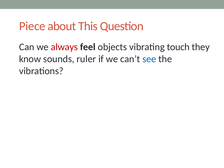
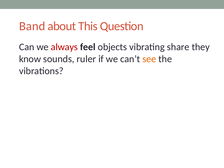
Piece: Piece -> Band
touch: touch -> share
see colour: blue -> orange
